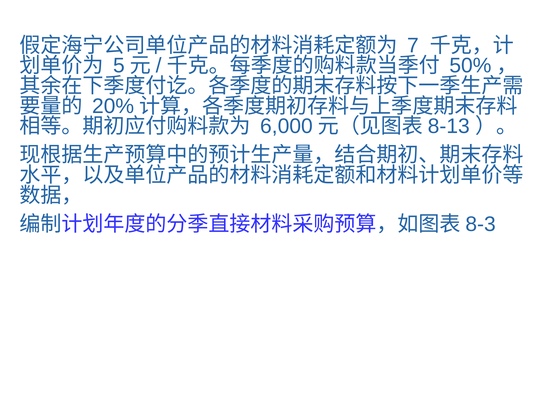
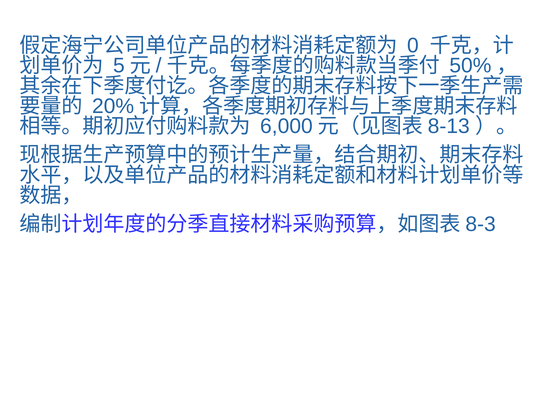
7: 7 -> 0
